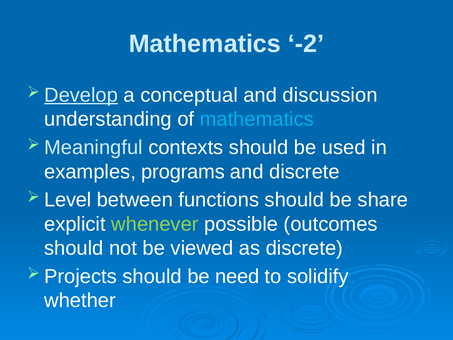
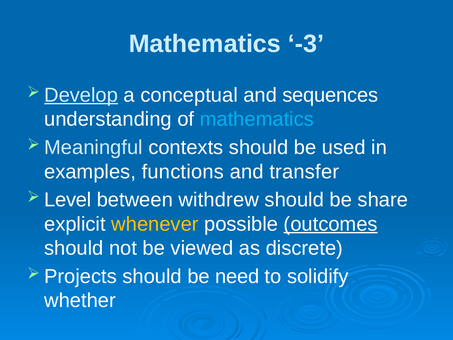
-2: -2 -> -3
discussion: discussion -> sequences
programs: programs -> functions
and discrete: discrete -> transfer
functions: functions -> withdrew
whenever colour: light green -> yellow
outcomes underline: none -> present
